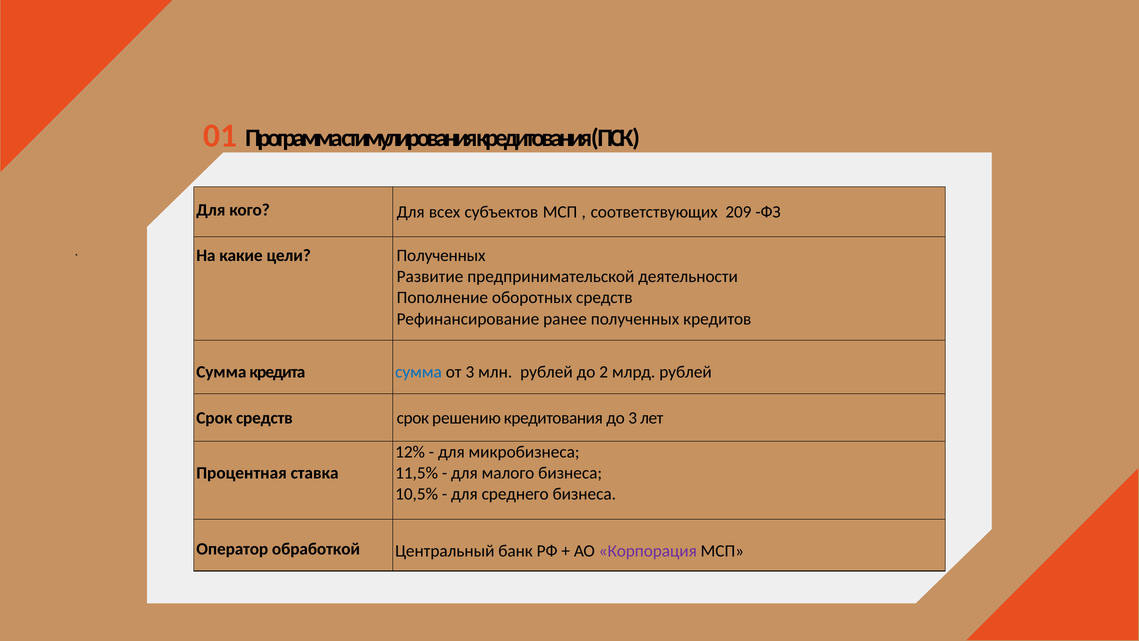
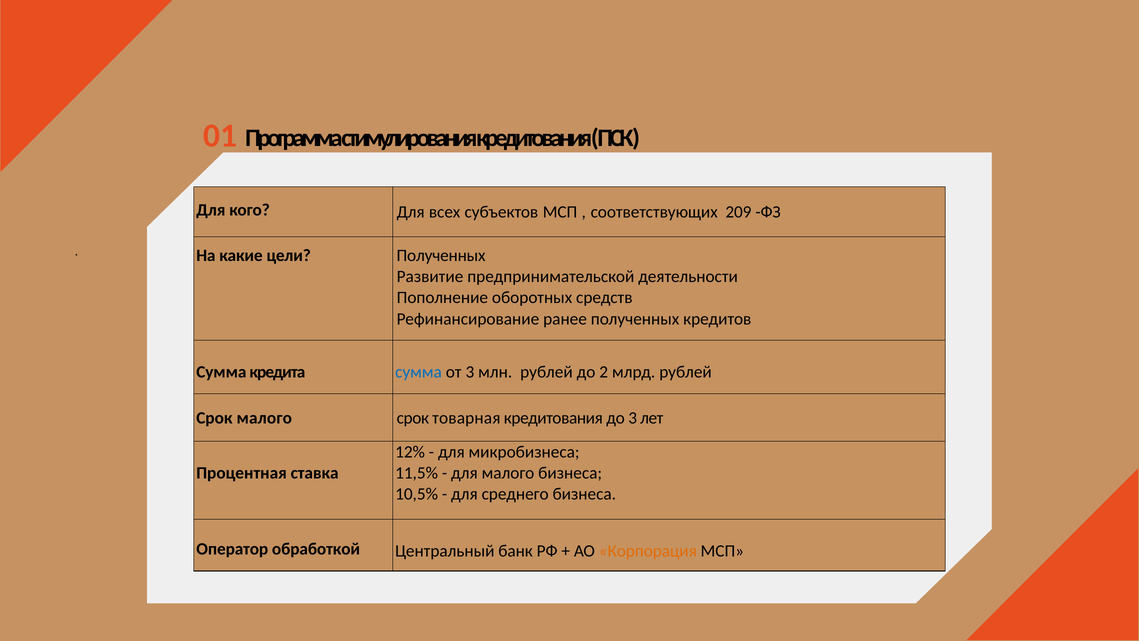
Срок средств: средств -> малого
решению: решению -> товарная
Корпорация colour: purple -> orange
